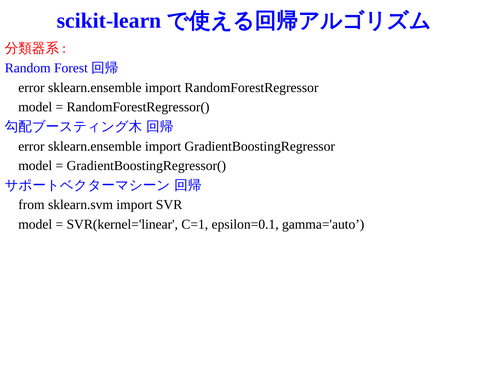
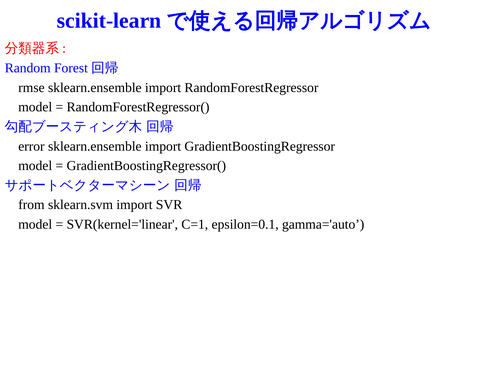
error at (31, 87): error -> rmse
